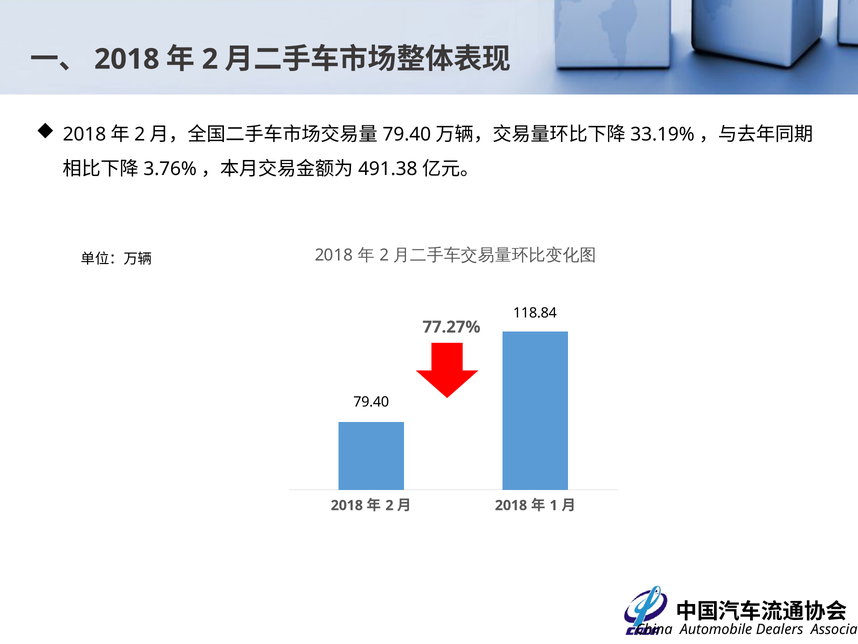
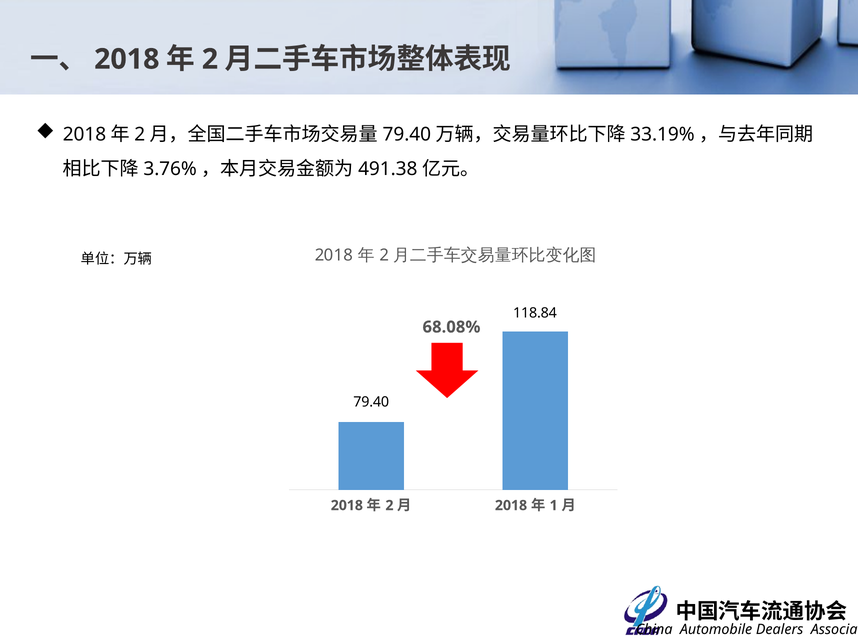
77.27%: 77.27% -> 68.08%
